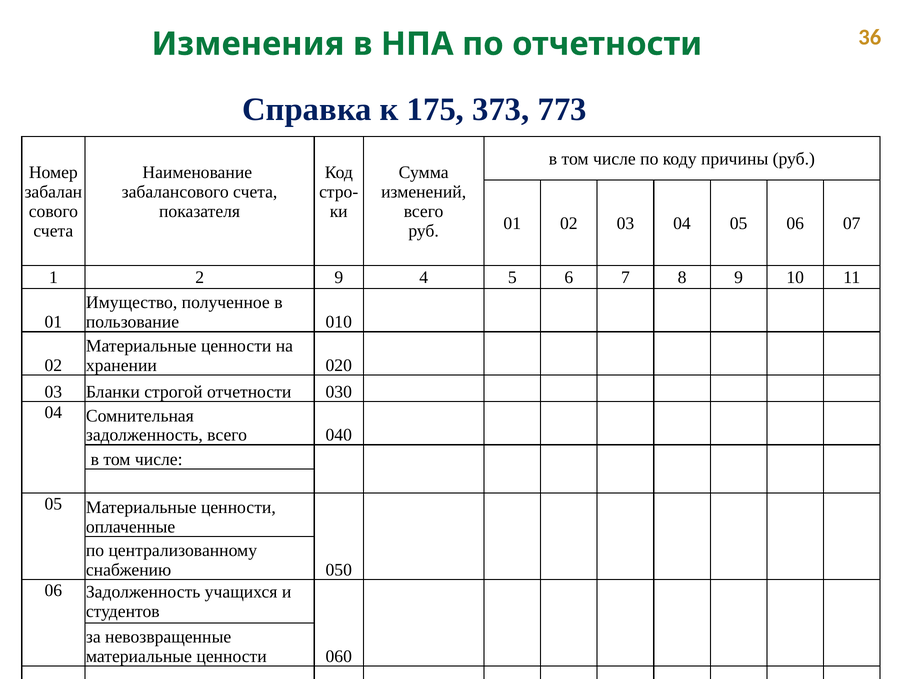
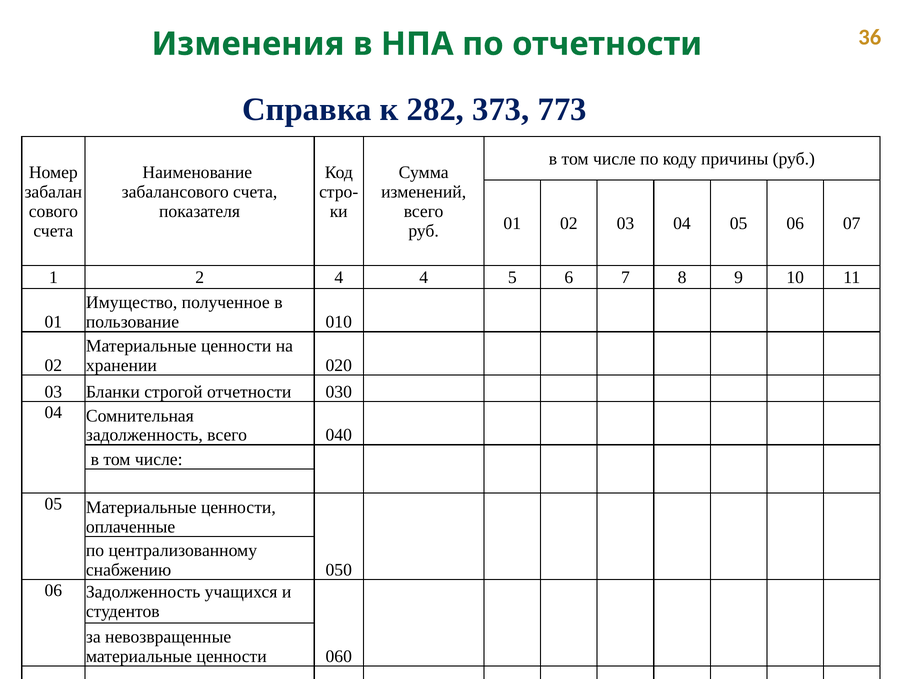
175: 175 -> 282
2 9: 9 -> 4
